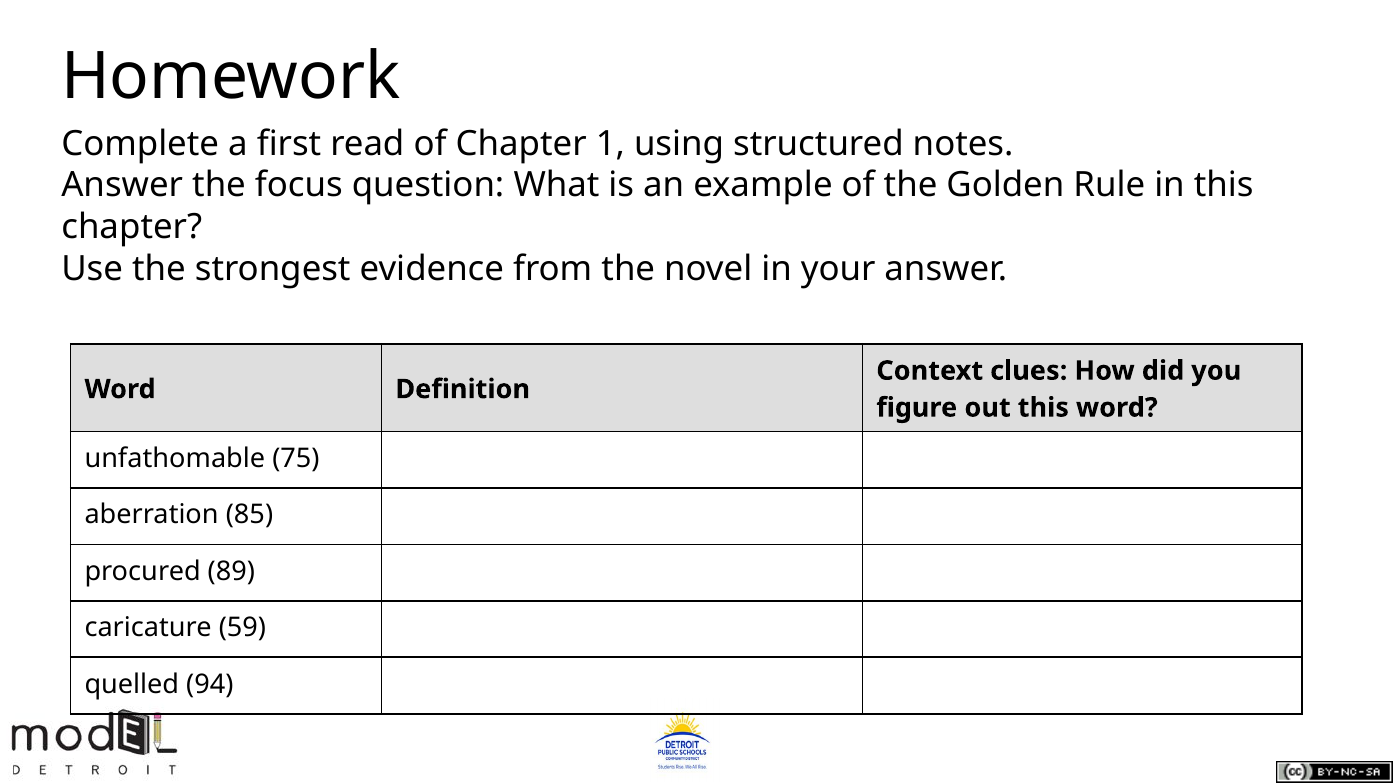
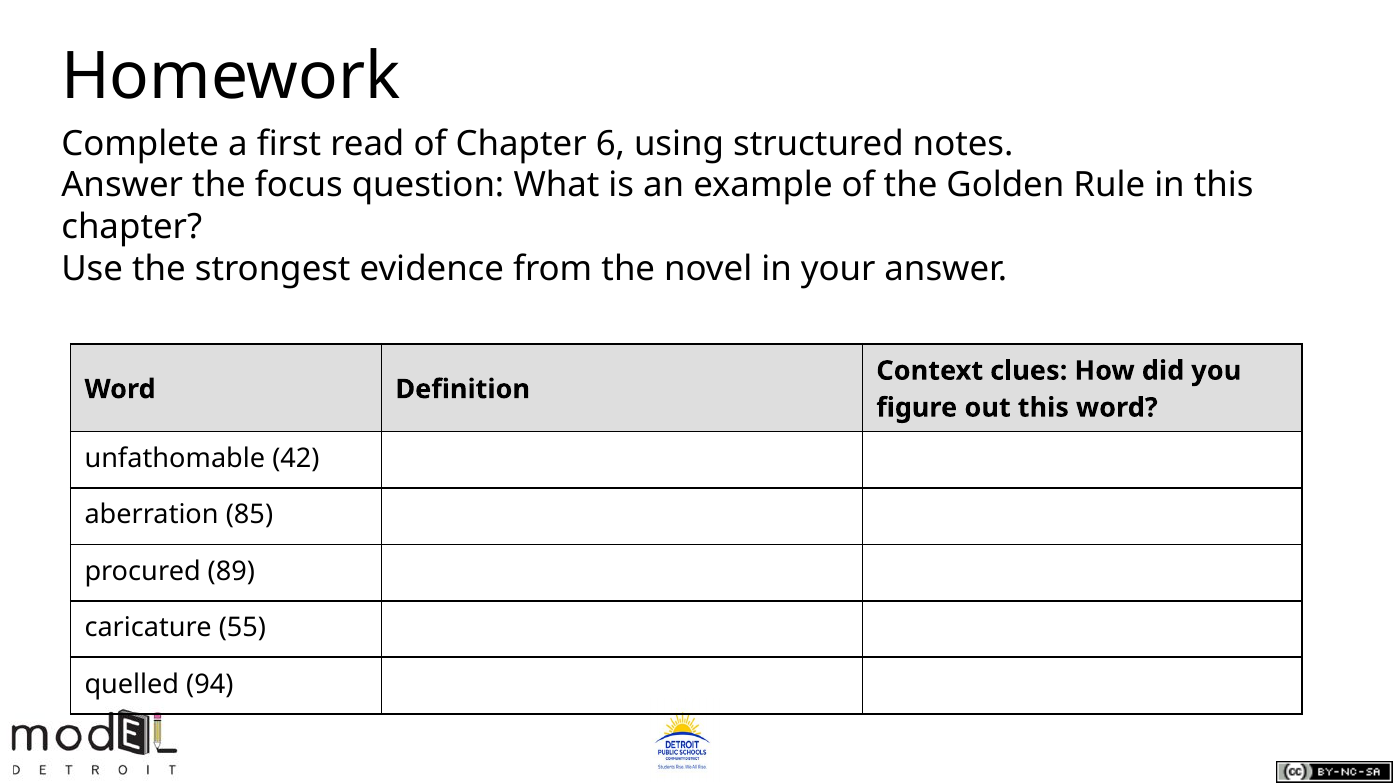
1: 1 -> 6
75: 75 -> 42
59: 59 -> 55
